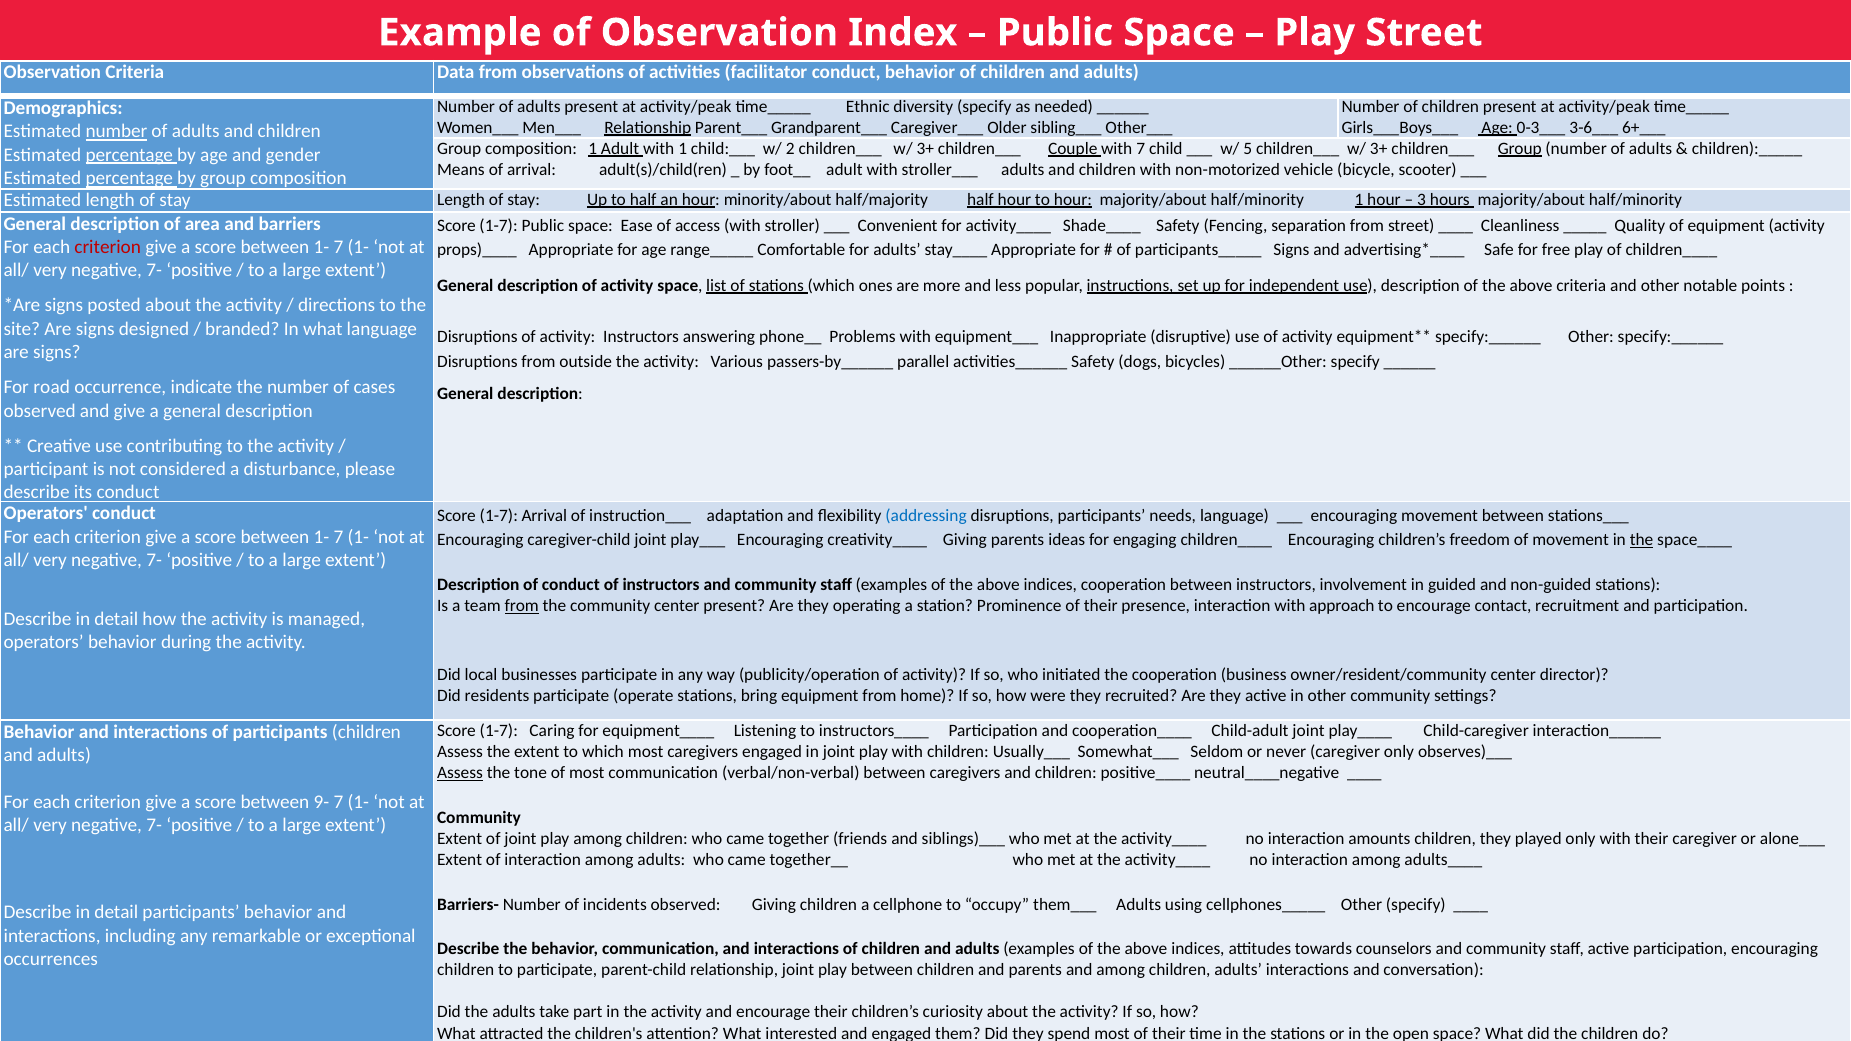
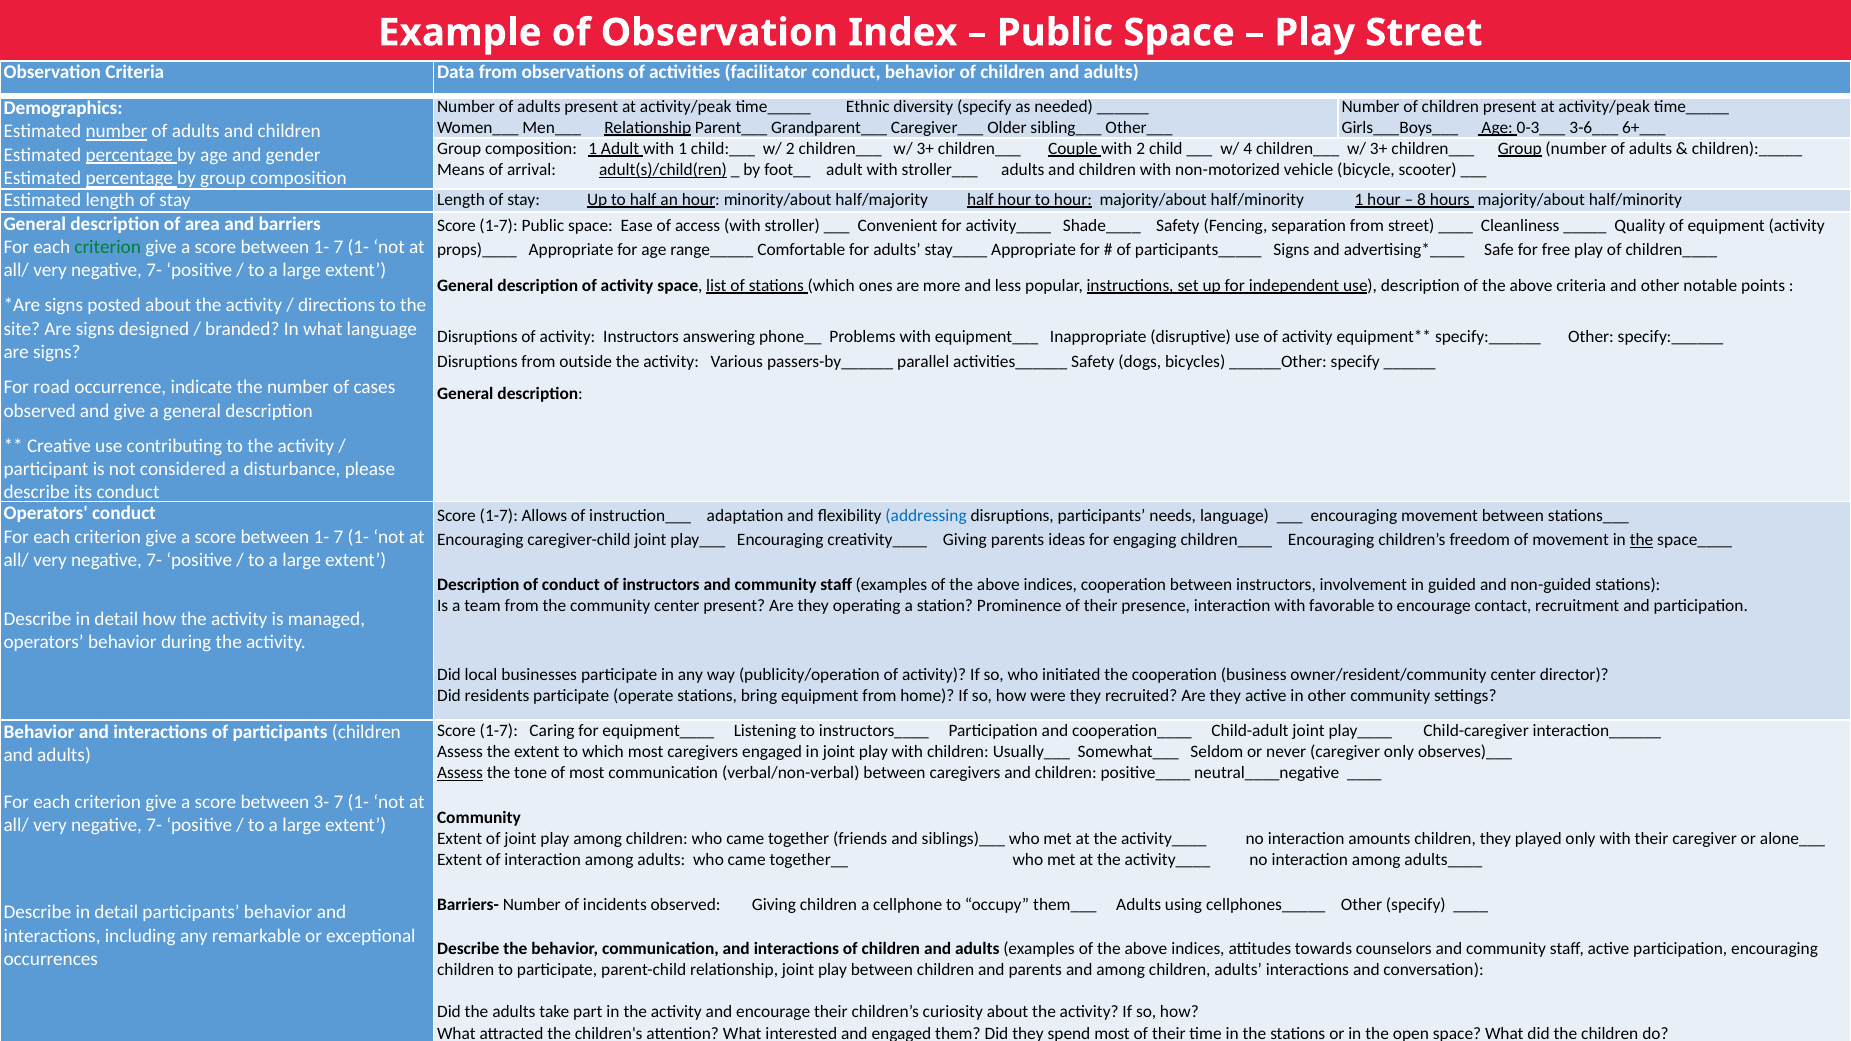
with 7: 7 -> 2
5: 5 -> 4
adult(s)/child(ren underline: none -> present
3: 3 -> 8
criterion at (108, 247) colour: red -> green
1-7 Arrival: Arrival -> Allows
from at (522, 606) underline: present -> none
approach: approach -> favorable
9-: 9- -> 3-
